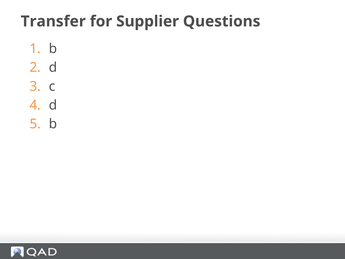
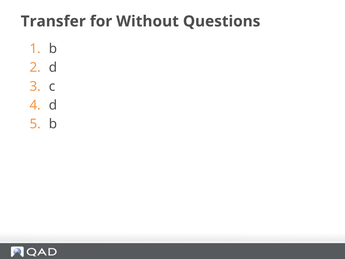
Supplier: Supplier -> Without
